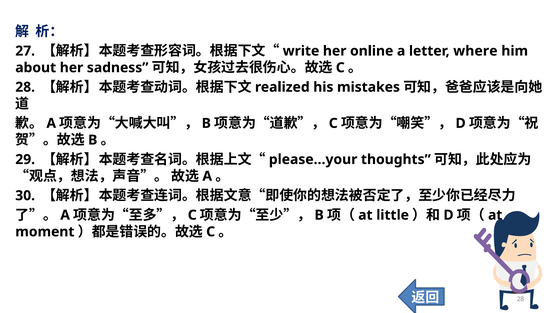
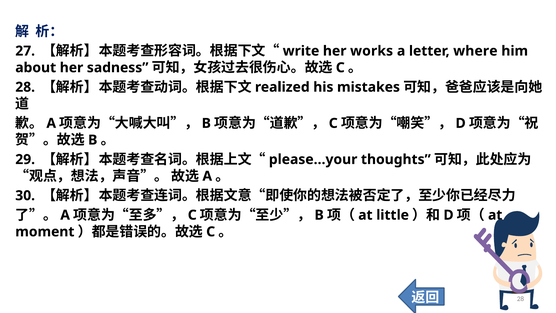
online: online -> works
